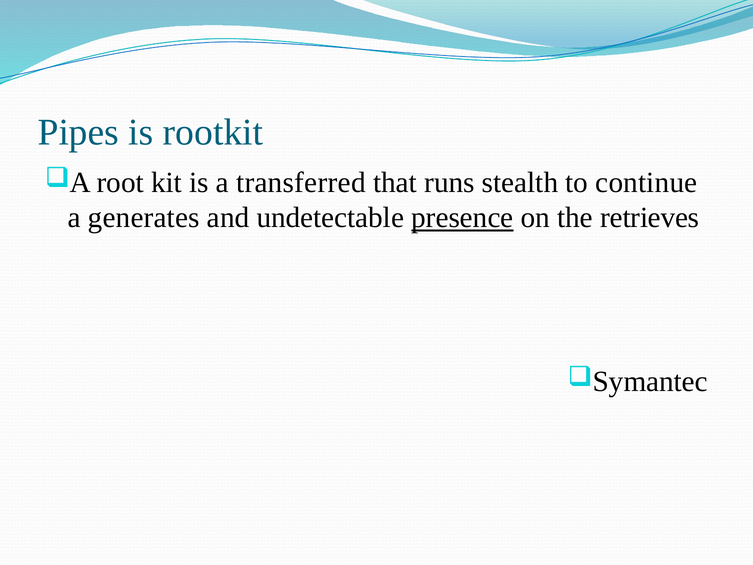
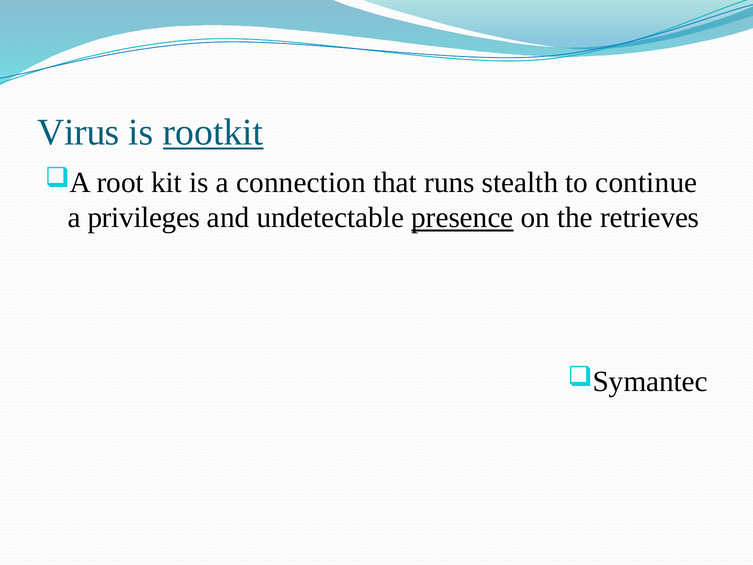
Pipes: Pipes -> Virus
rootkit underline: none -> present
transferred: transferred -> connection
generates: generates -> privileges
